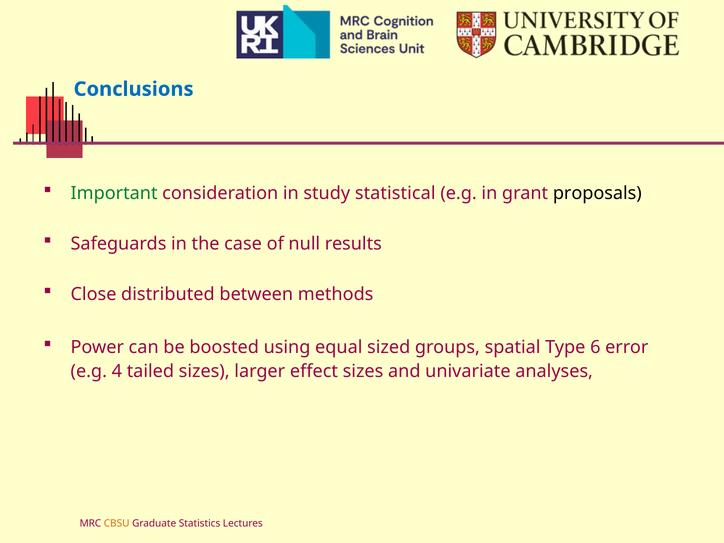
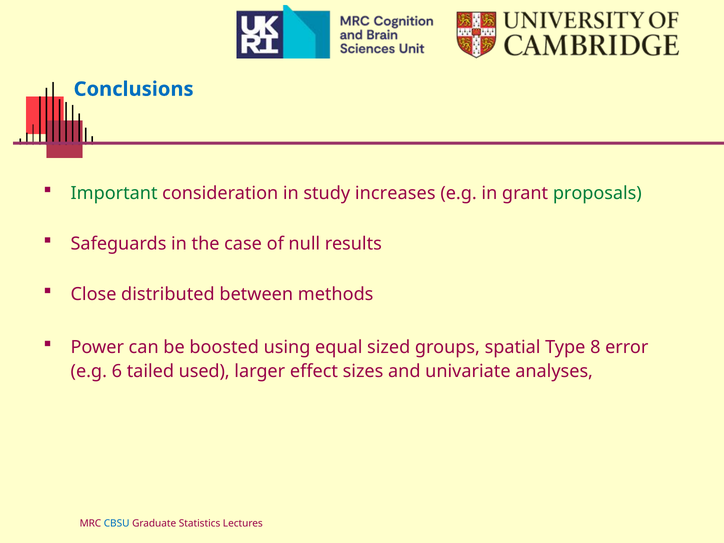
statistical: statistical -> increases
proposals colour: black -> green
6: 6 -> 8
4: 4 -> 6
tailed sizes: sizes -> used
CBSU colour: orange -> blue
